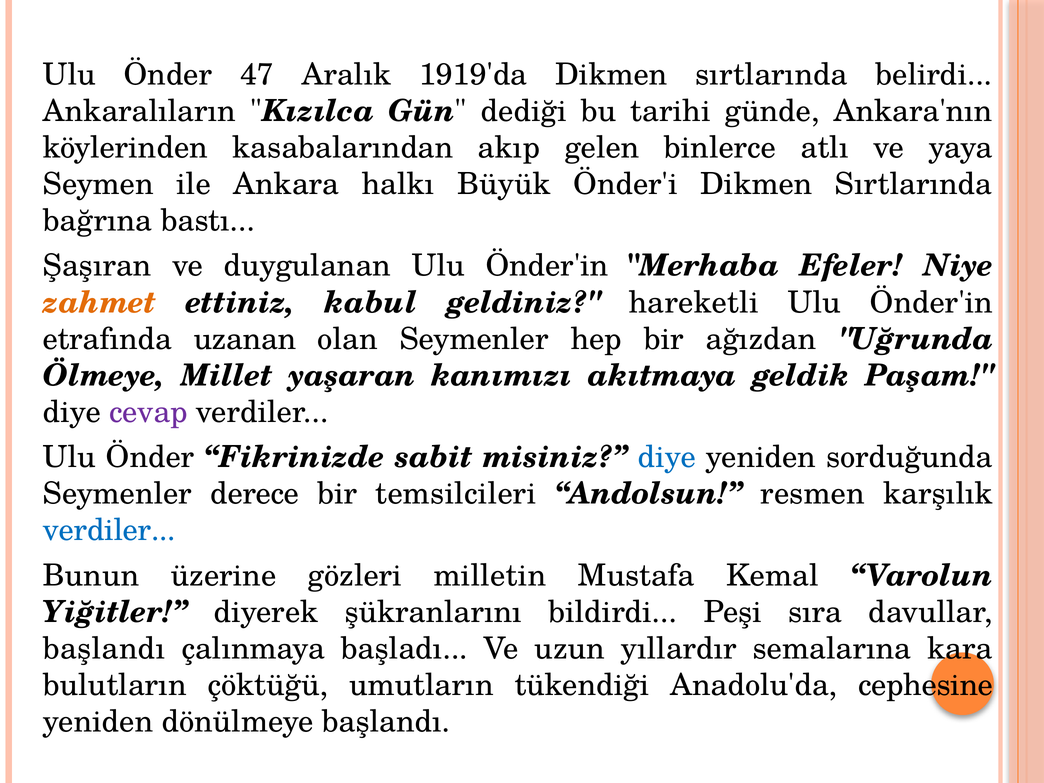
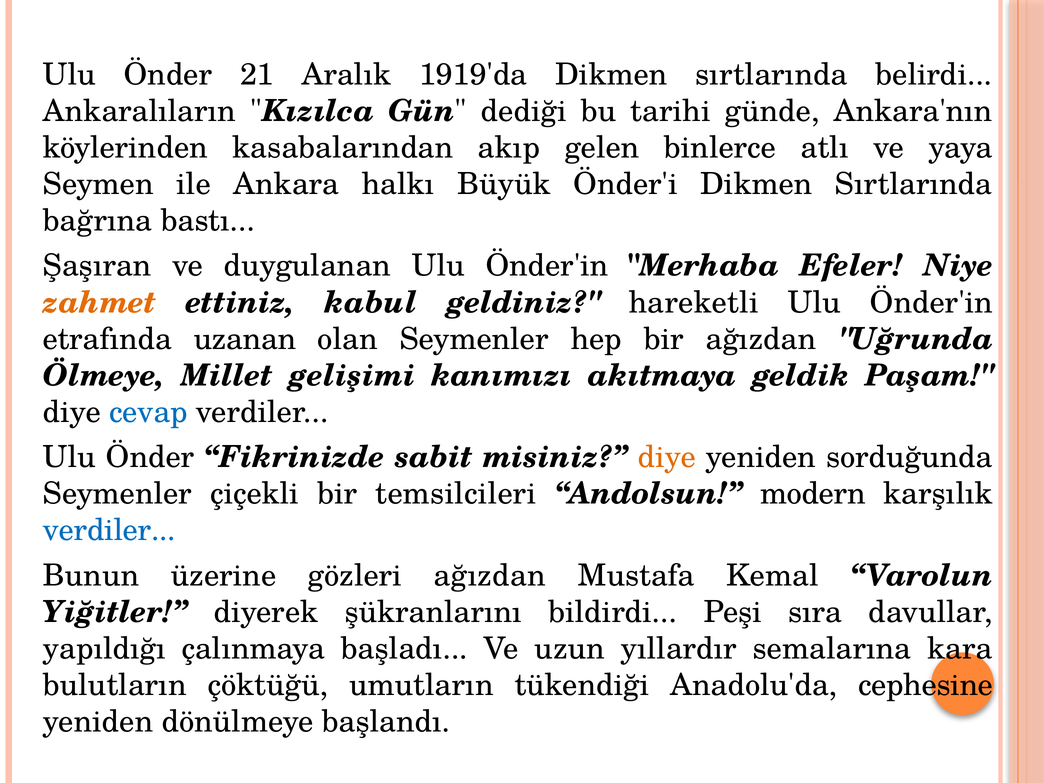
47: 47 -> 21
yaşaran: yaşaran -> gelişimi
cevap colour: purple -> blue
diye at (667, 457) colour: blue -> orange
derece: derece -> çiçekli
resmen: resmen -> modern
gözleri milletin: milletin -> ağızdan
başlandı at (104, 649): başlandı -> yapıldığı
